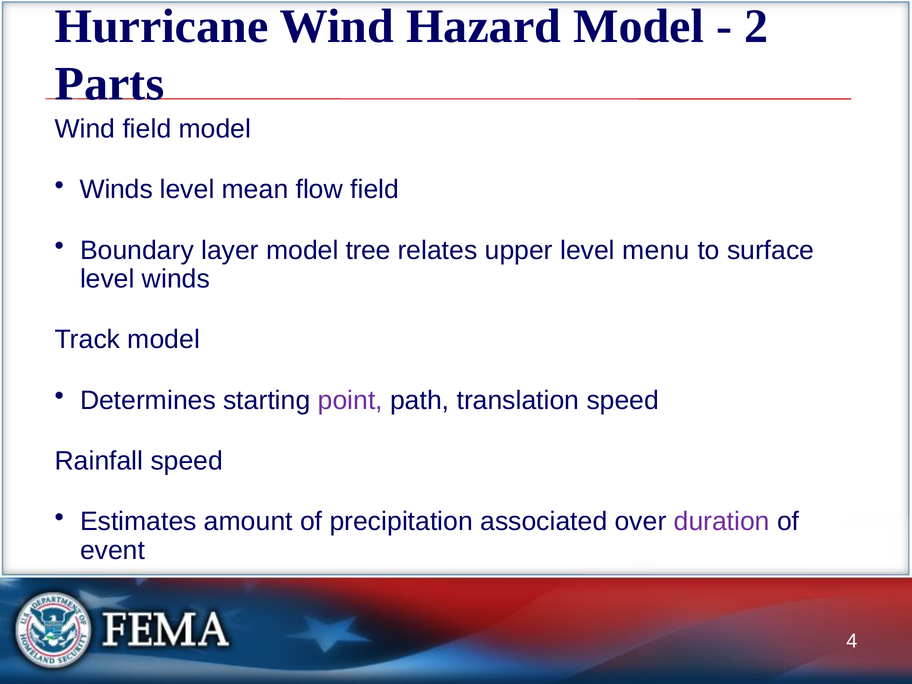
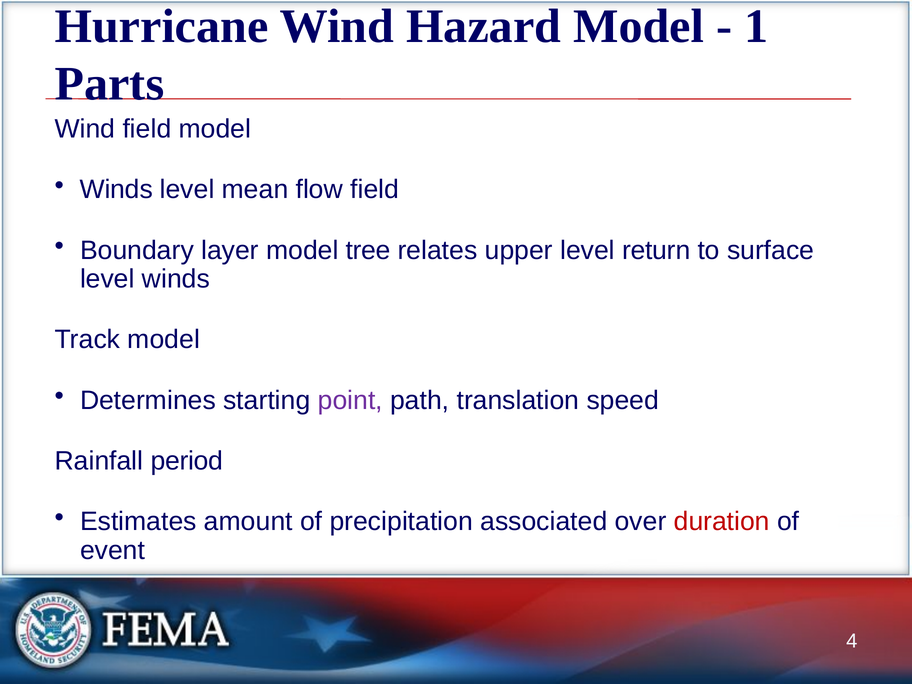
2: 2 -> 1
menu: menu -> return
Rainfall speed: speed -> period
duration colour: purple -> red
